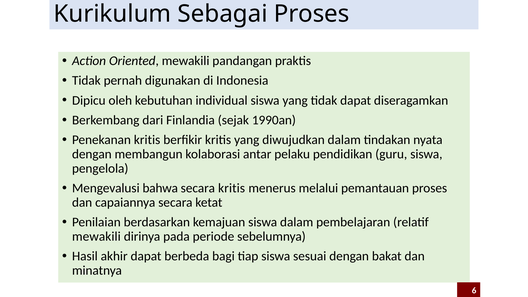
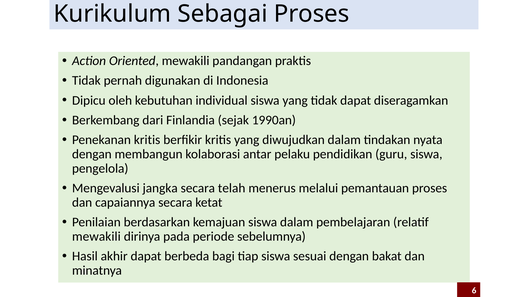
bahwa: bahwa -> jangka
secara kritis: kritis -> telah
